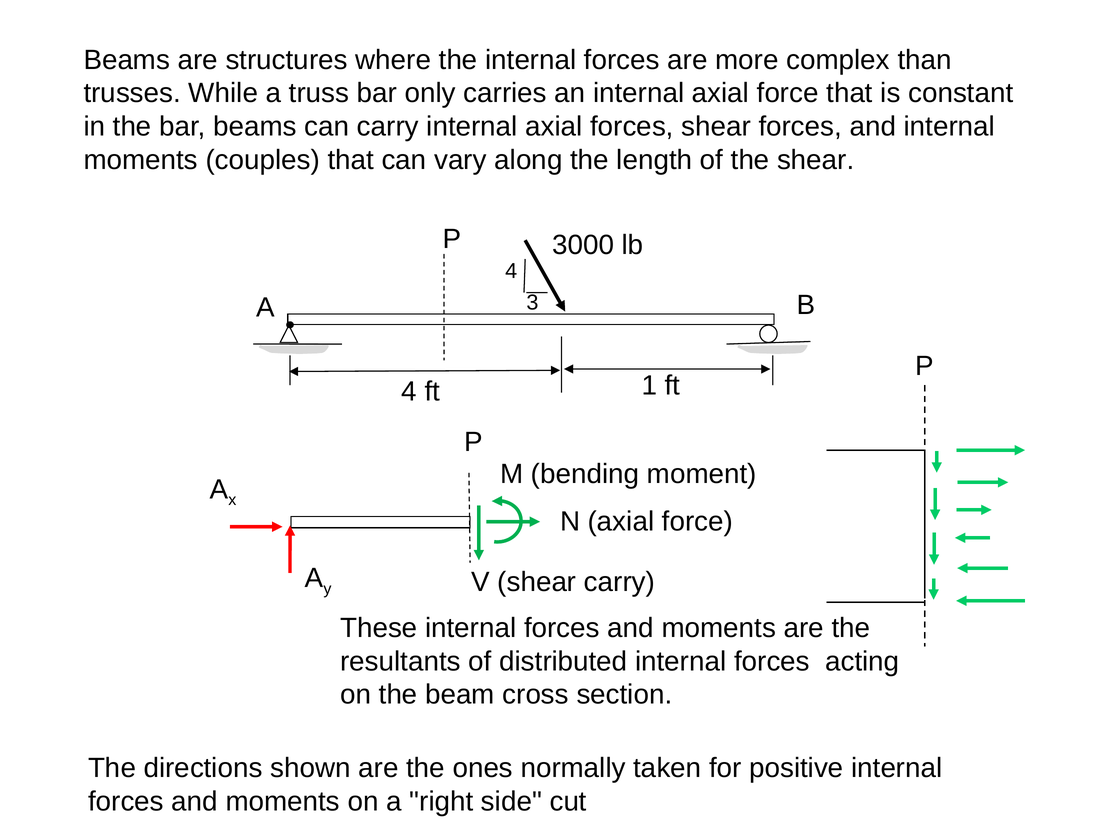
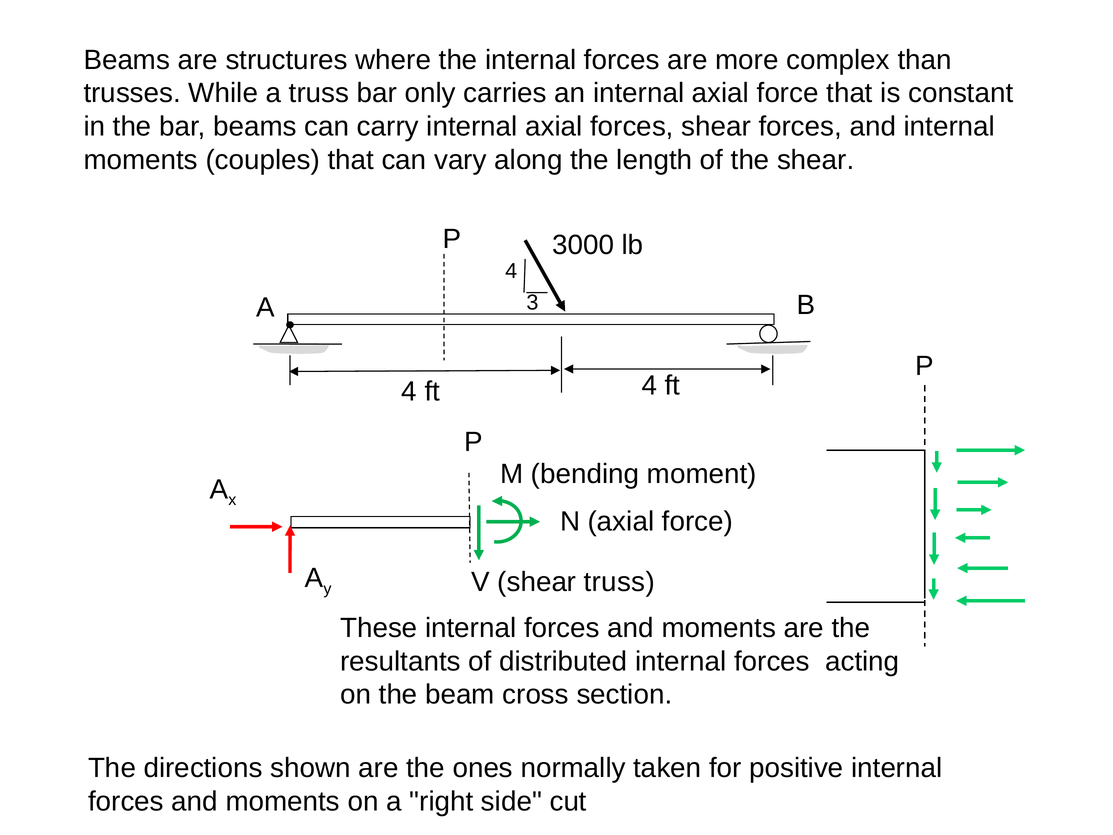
1 at (649, 385): 1 -> 4
shear carry: carry -> truss
